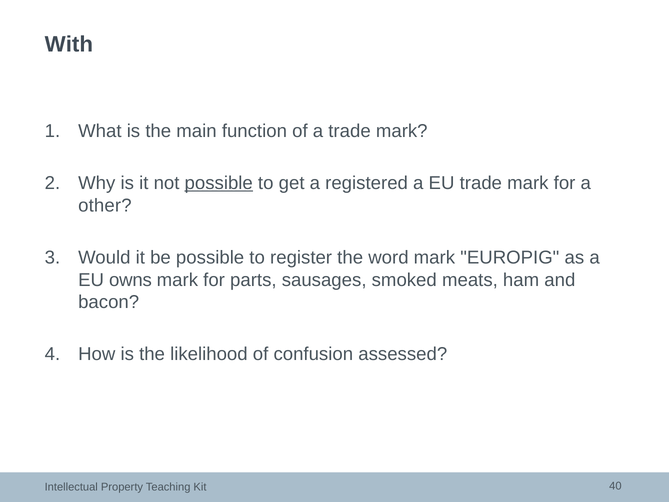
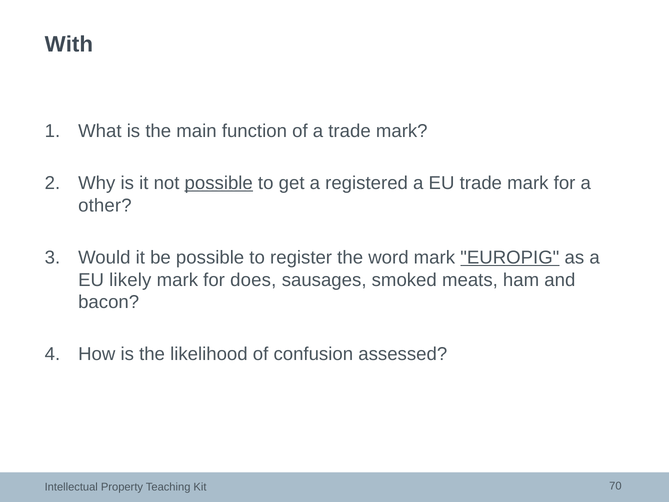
EUROPIG underline: none -> present
owns: owns -> likely
parts: parts -> does
40: 40 -> 70
